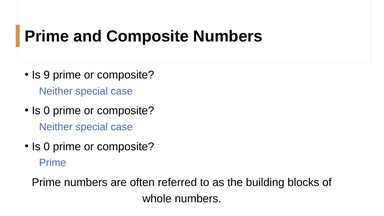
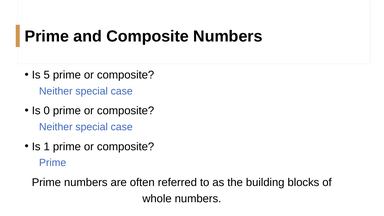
9: 9 -> 5
0 at (47, 147): 0 -> 1
